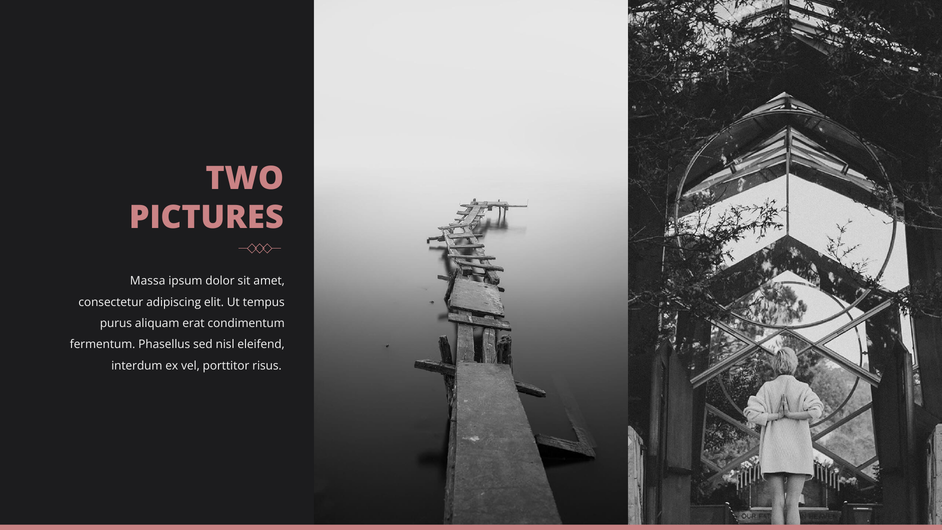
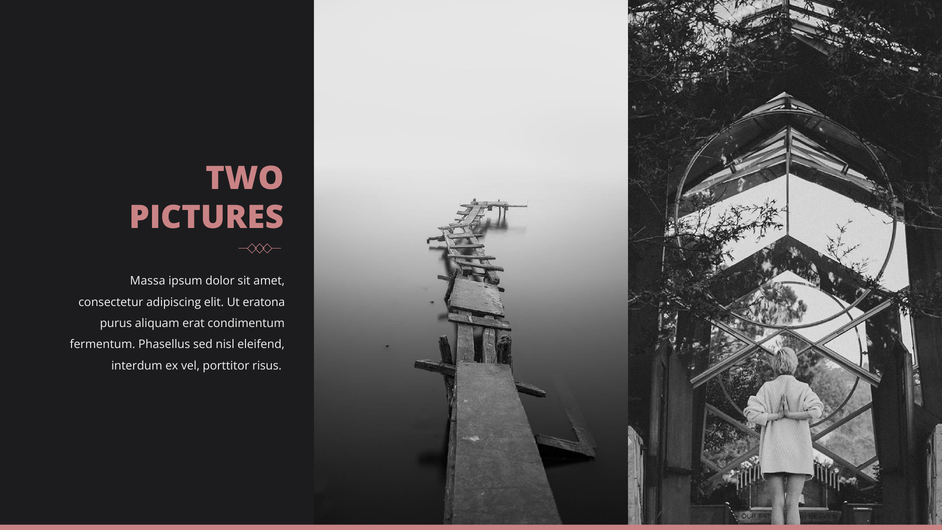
tempus: tempus -> eratona
